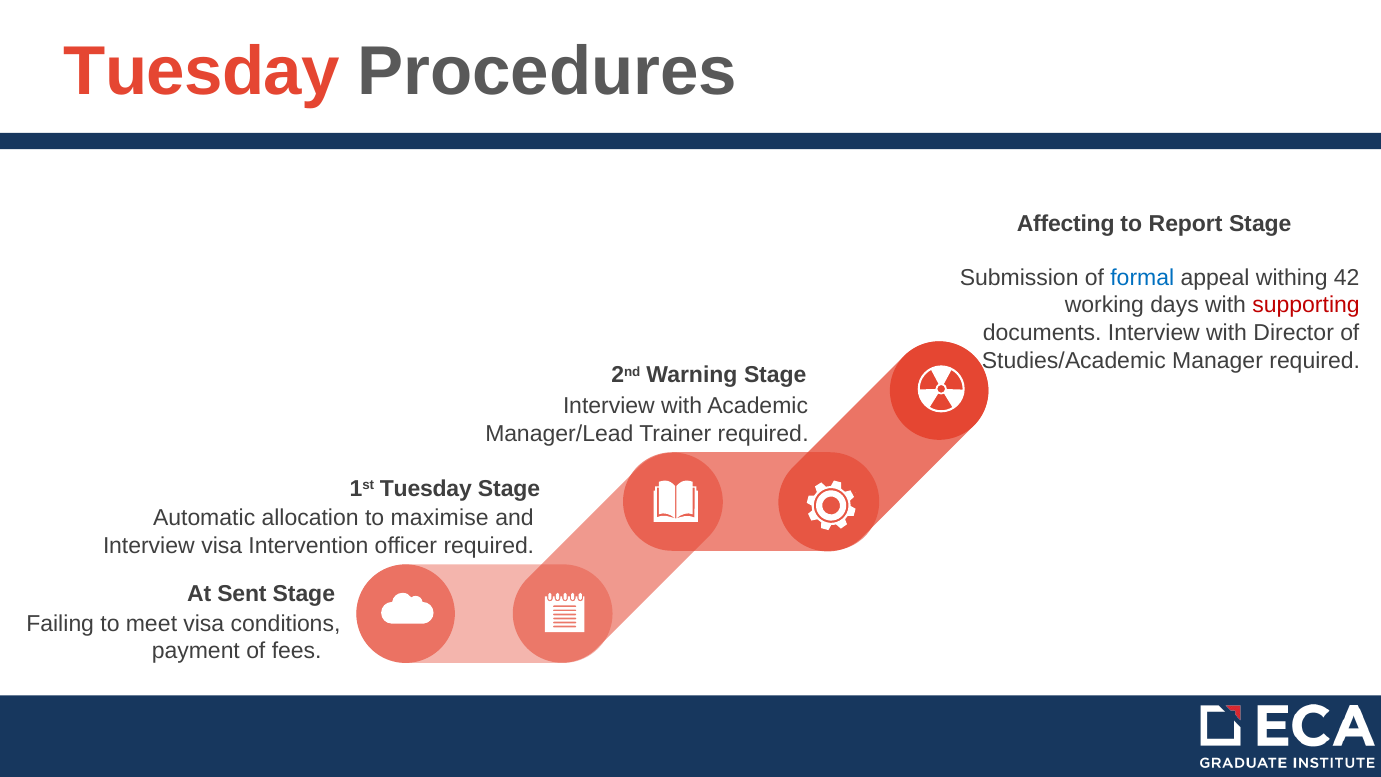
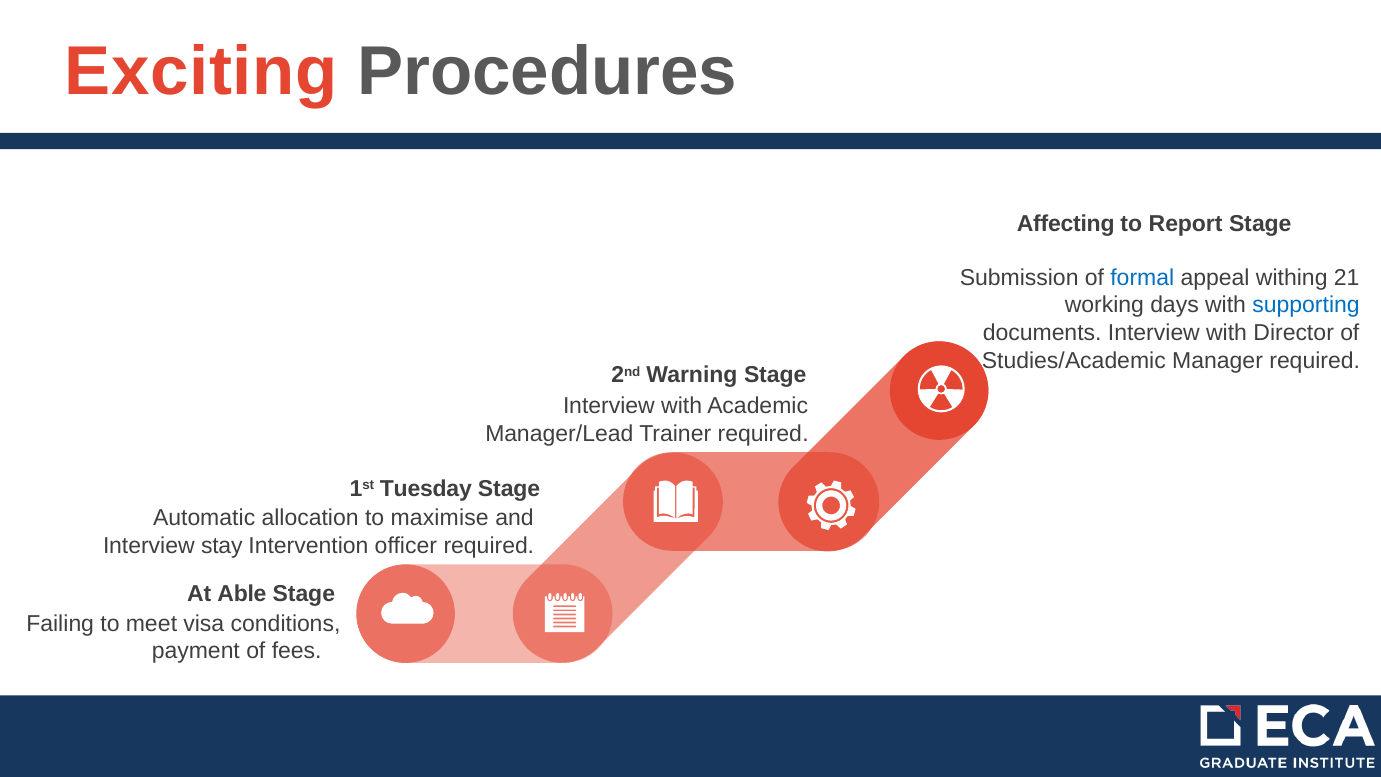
Tuesday at (202, 72): Tuesday -> Exciting
42: 42 -> 21
supporting colour: red -> blue
Interview visa: visa -> stay
Sent: Sent -> Able
